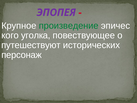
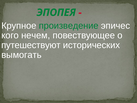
ЭПОПЕЯ colour: purple -> green
уголка: уголка -> нечем
персонаж: персонаж -> вымогать
